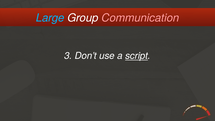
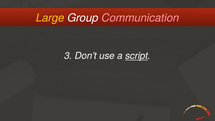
Large colour: light blue -> yellow
